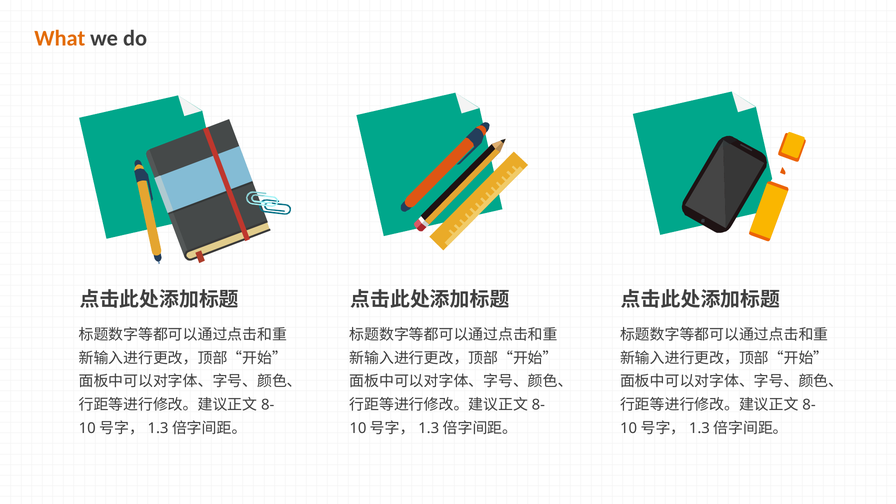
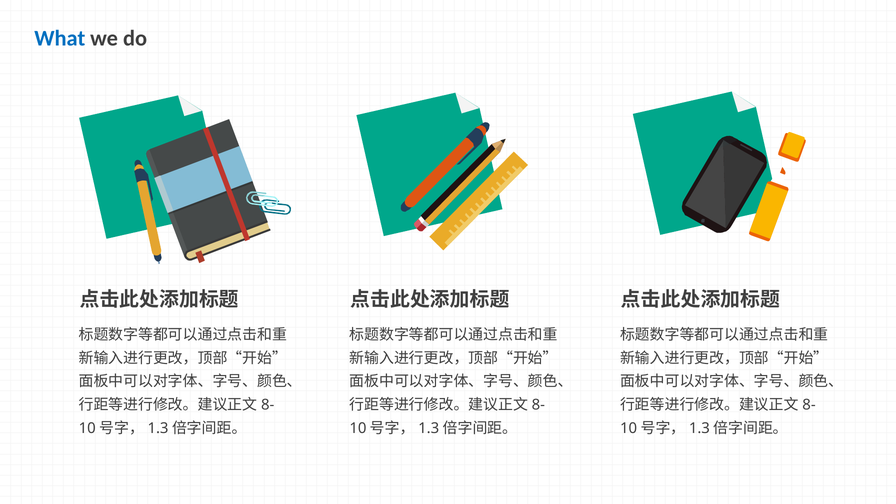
What colour: orange -> blue
